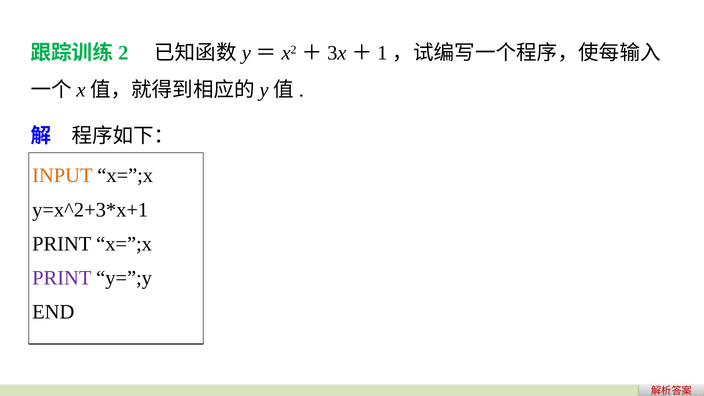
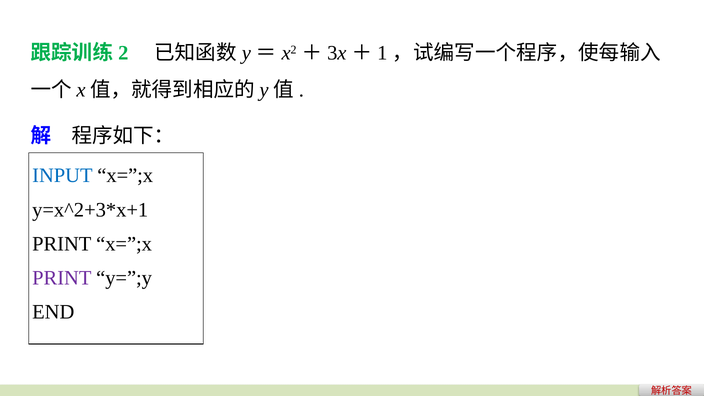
INPUT colour: orange -> blue
